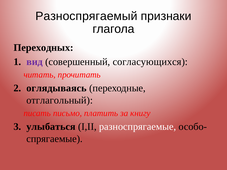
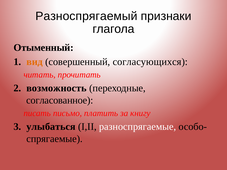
Переходных: Переходных -> Отыменный
вид colour: purple -> orange
оглядываясь: оглядываясь -> возможность
отглагольный: отглагольный -> согласованное
